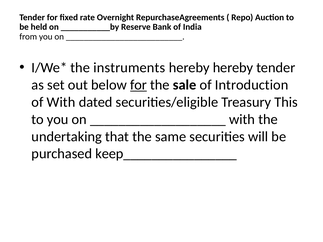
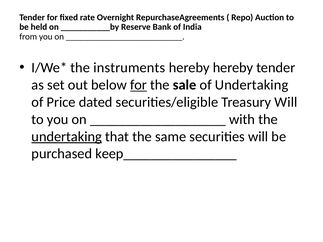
of Introduction: Introduction -> Undertaking
of With: With -> Price
Treasury This: This -> Will
undertaking at (67, 137) underline: none -> present
